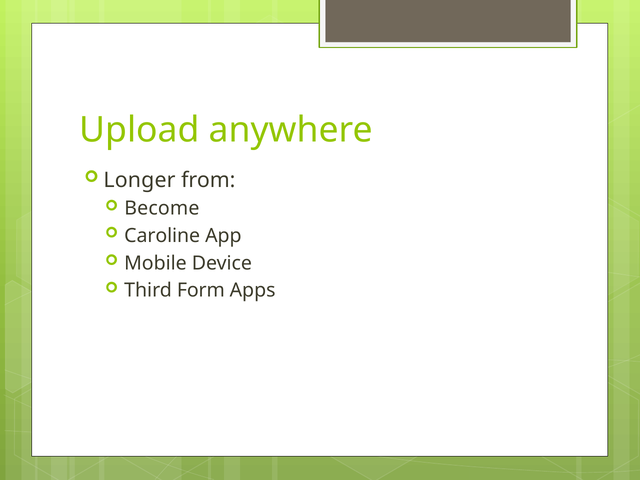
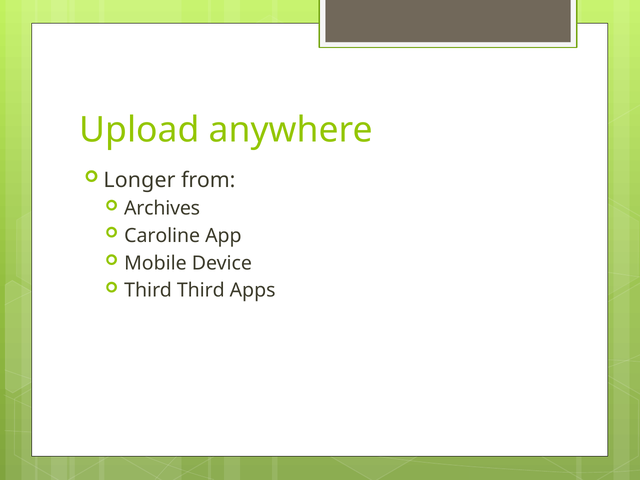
Become: Become -> Archives
Third Form: Form -> Third
